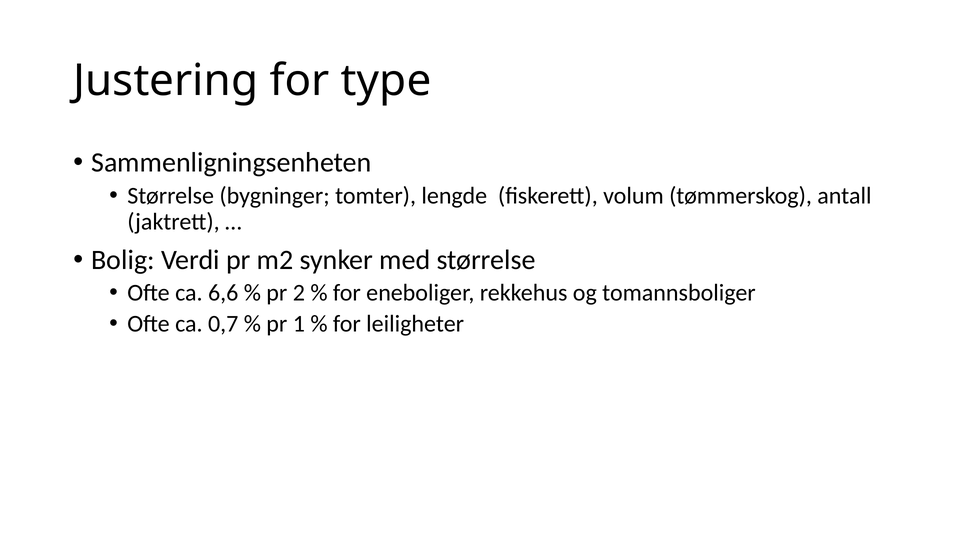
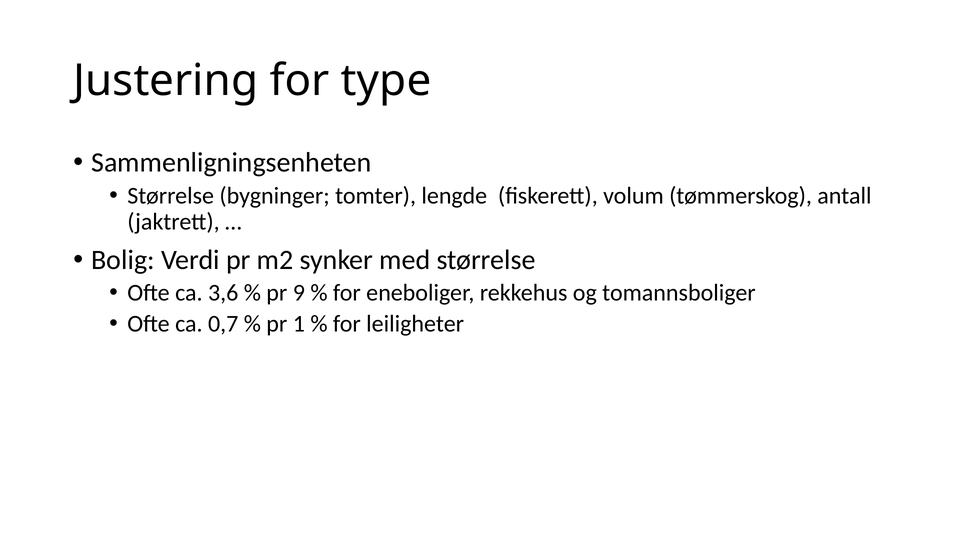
6,6: 6,6 -> 3,6
2: 2 -> 9
